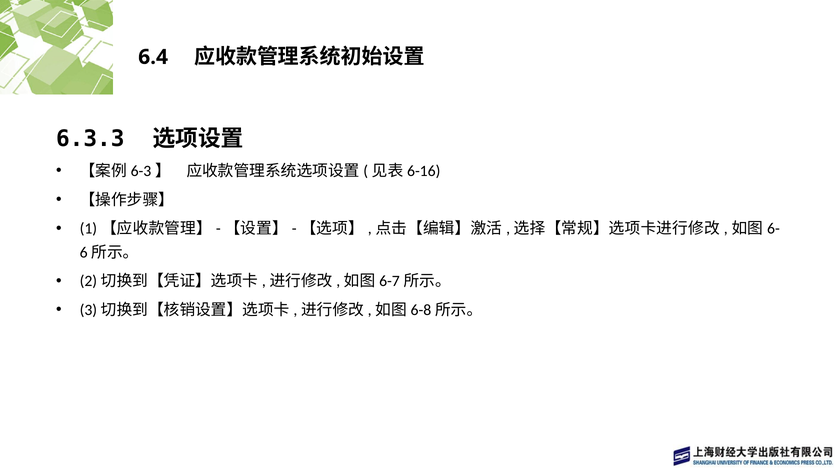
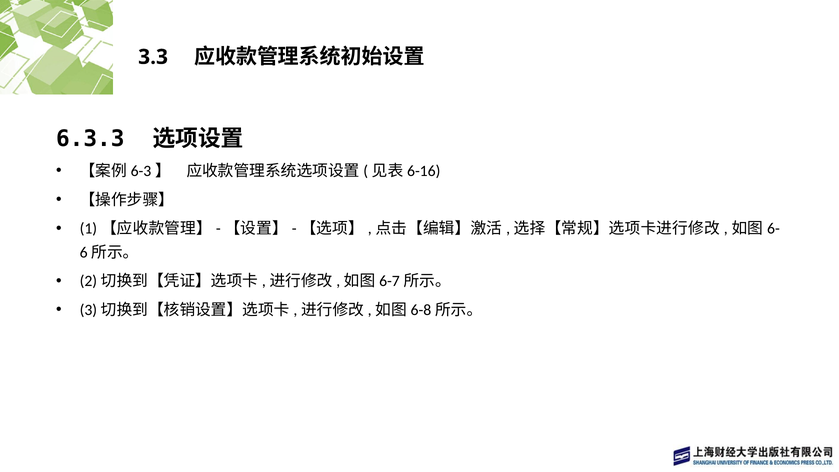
6.4: 6.4 -> 3.3
